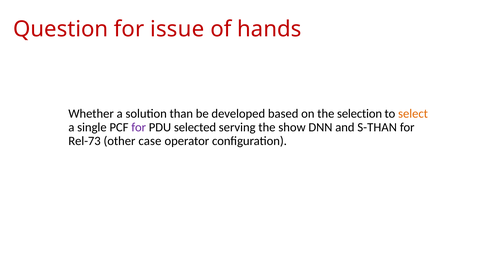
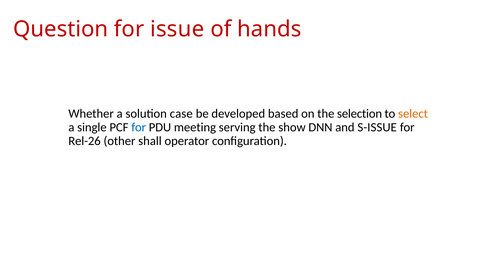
than: than -> case
for at (139, 127) colour: purple -> blue
selected: selected -> meeting
S-THAN: S-THAN -> S-ISSUE
Rel-73: Rel-73 -> Rel-26
case: case -> shall
